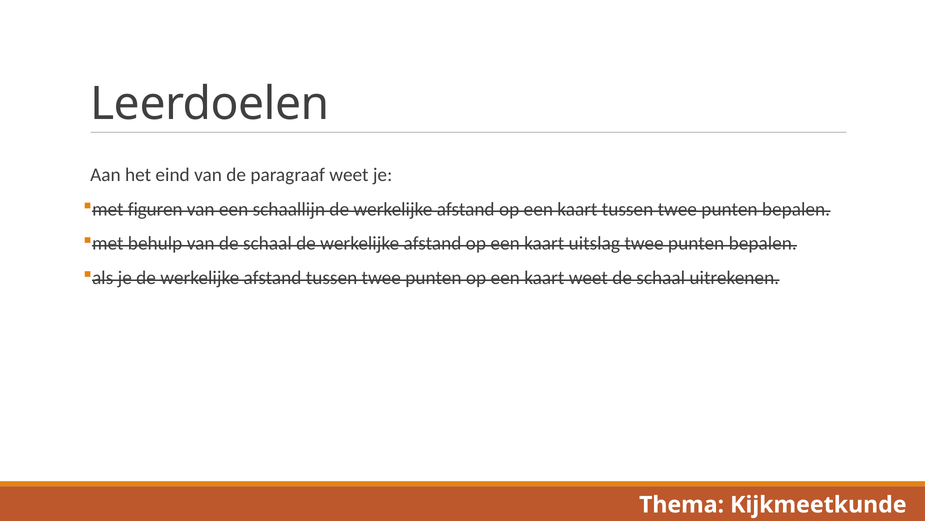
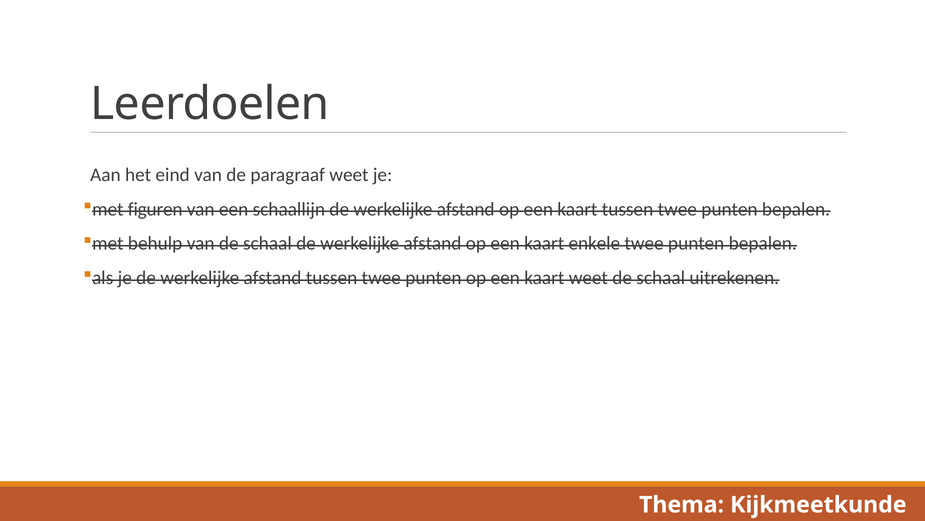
uitslag: uitslag -> enkele
